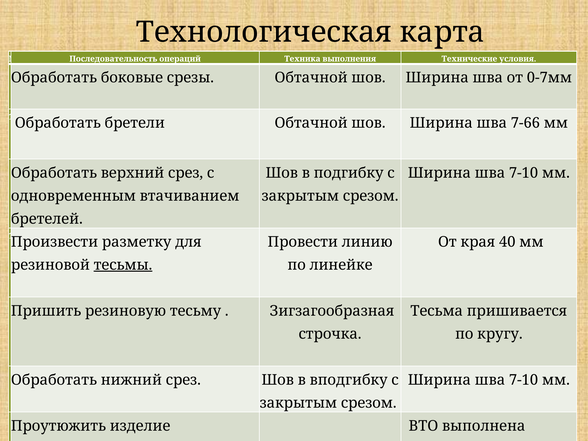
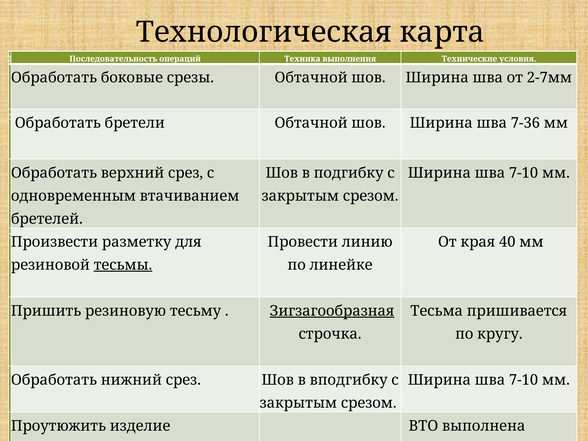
0-7мм: 0-7мм -> 2-7мм
7-66: 7-66 -> 7-36
Зигзагообразная underline: none -> present
